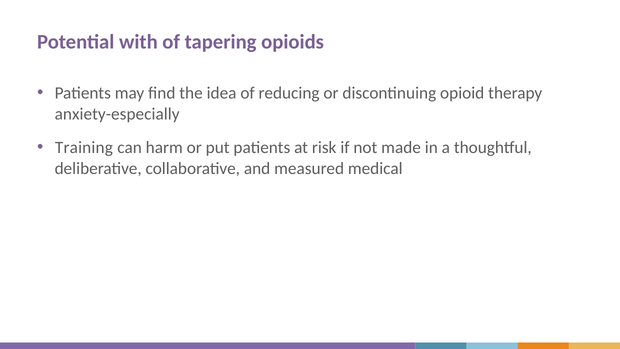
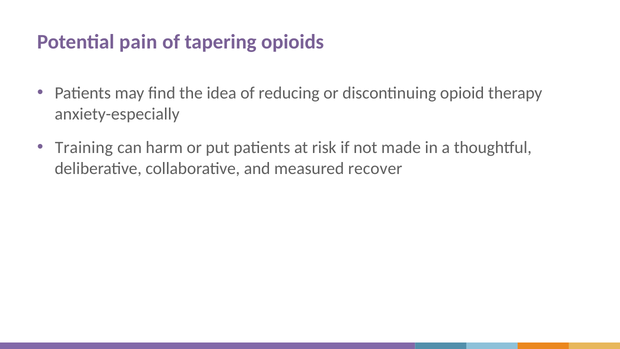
with: with -> pain
medical: medical -> recover
